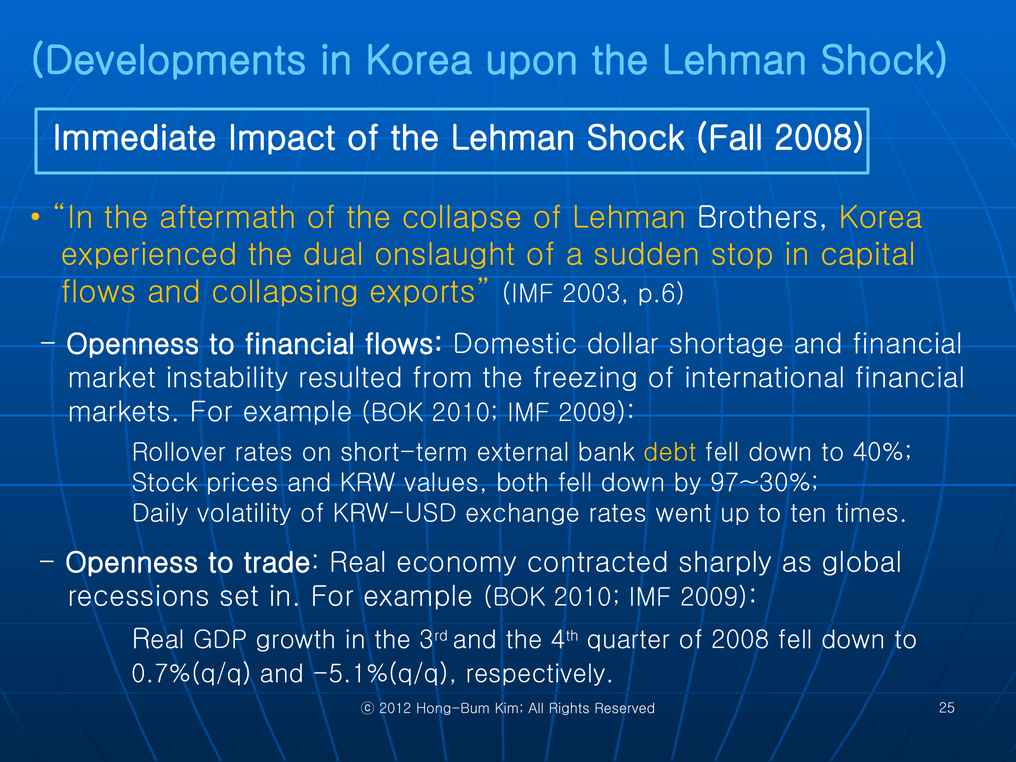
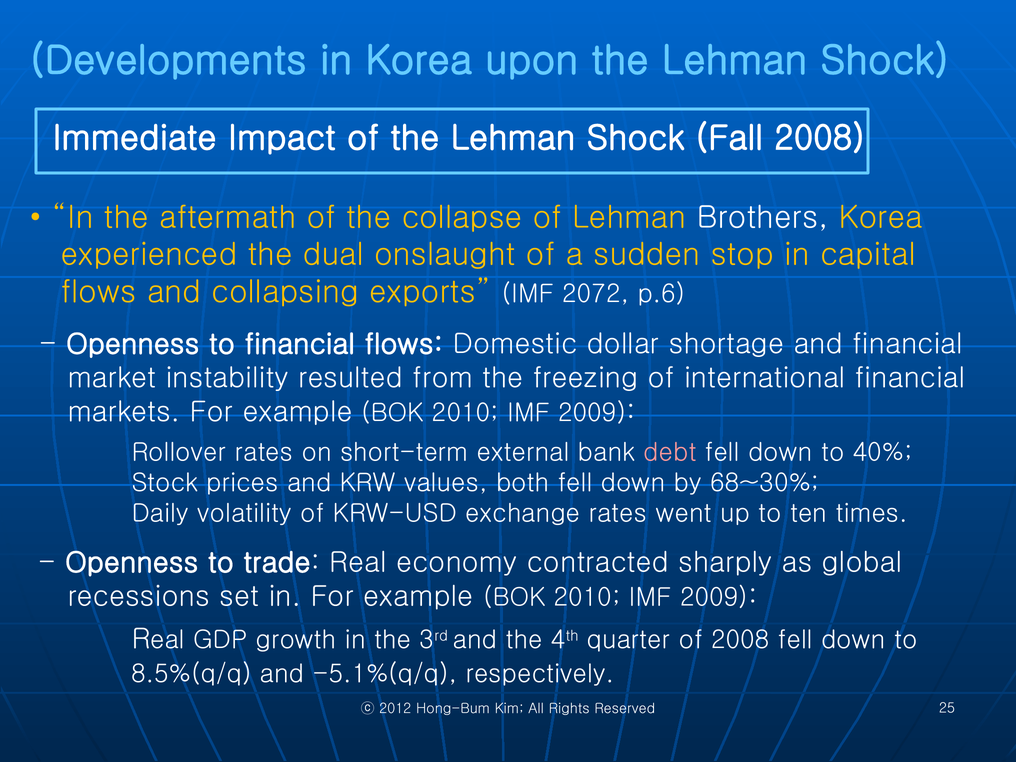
2003: 2003 -> 2072
debt colour: yellow -> pink
97~30%: 97~30% -> 68~30%
0.7%(q/q: 0.7%(q/q -> 8.5%(q/q
